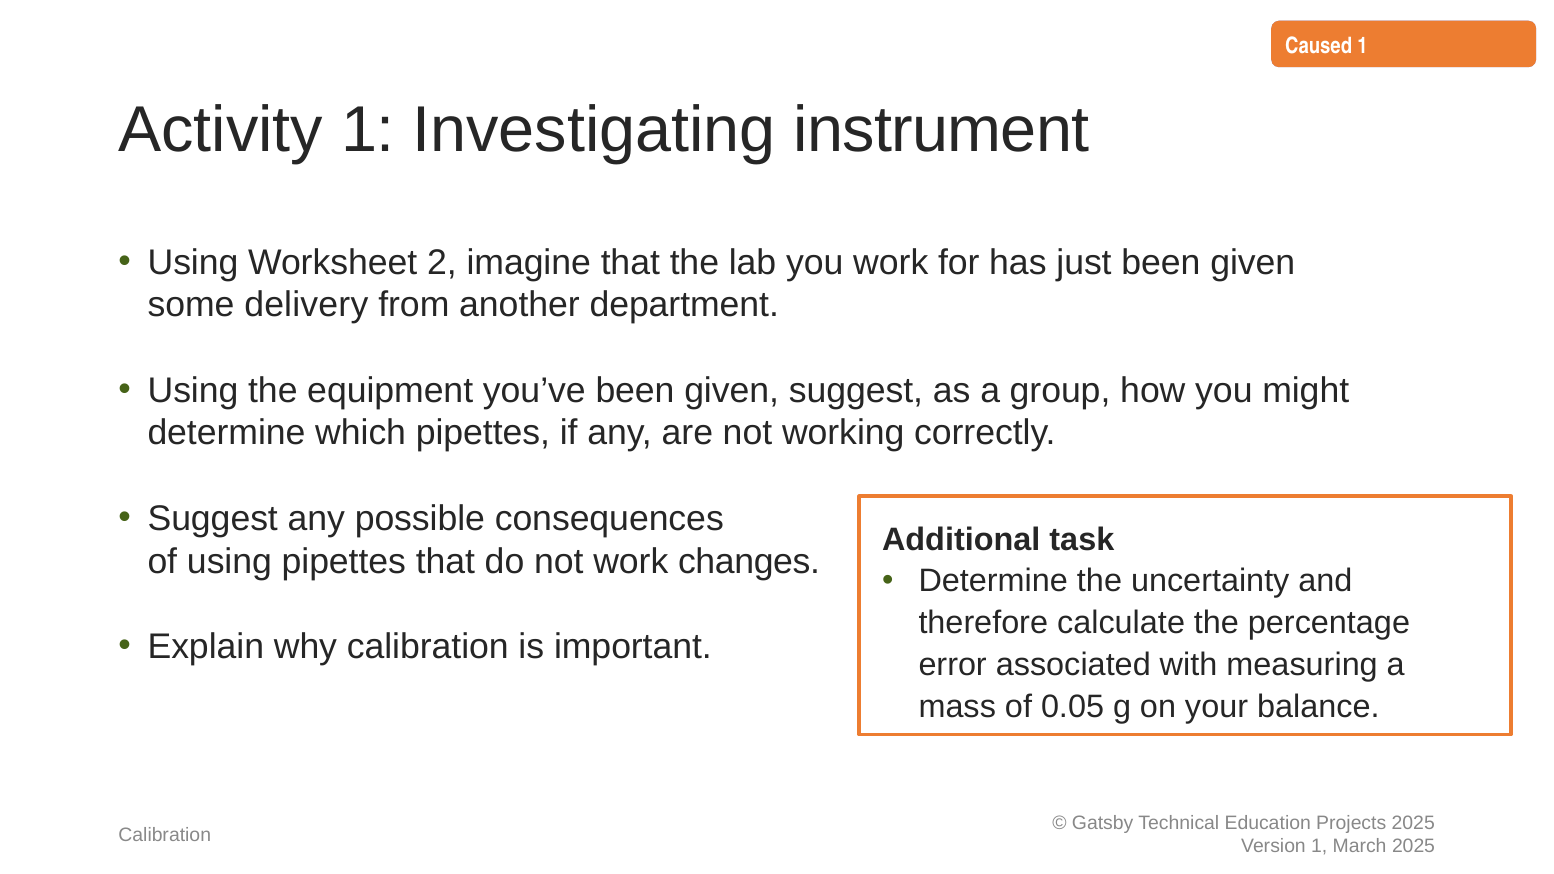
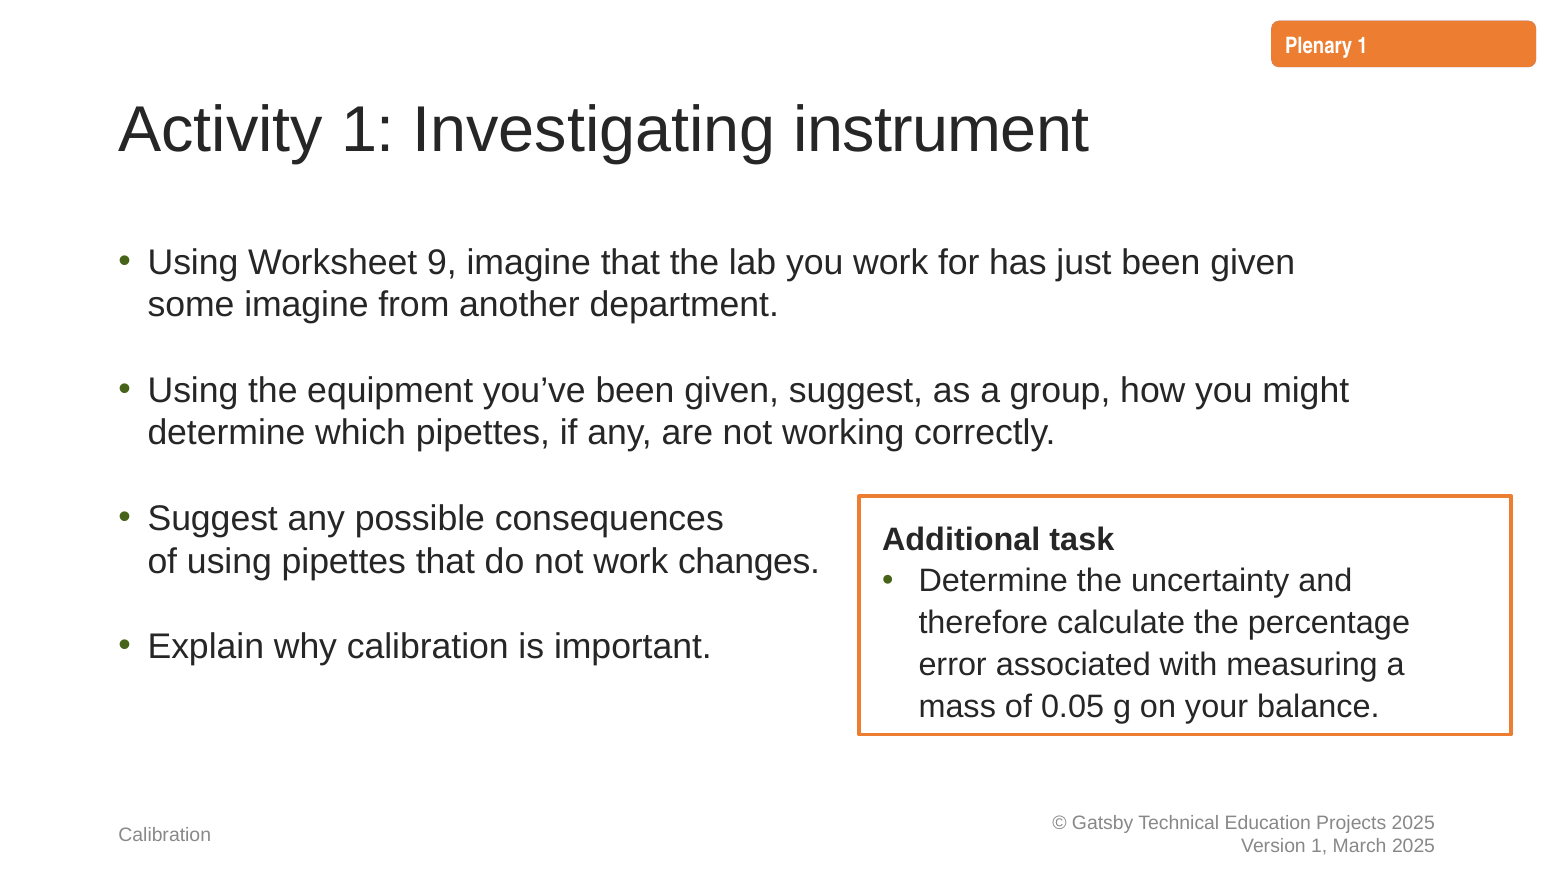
Caused: Caused -> Plenary
2: 2 -> 9
some delivery: delivery -> imagine
